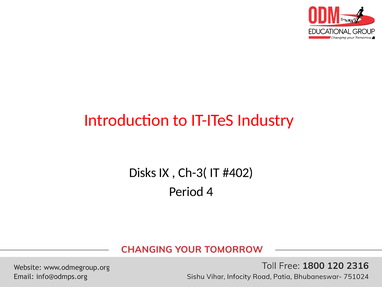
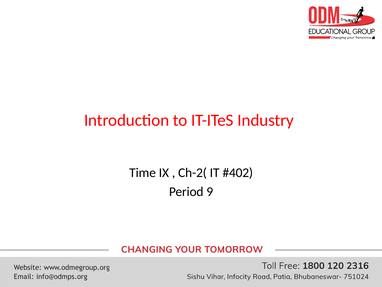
Disks: Disks -> Time
Ch-3(: Ch-3( -> Ch-2(
4: 4 -> 9
